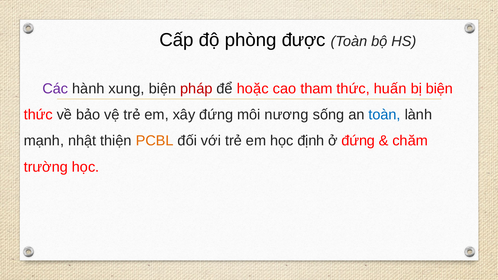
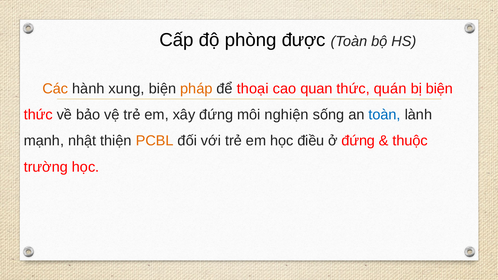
Các colour: purple -> orange
pháp colour: red -> orange
hoặc: hoặc -> thoại
tham: tham -> quan
huấn: huấn -> quán
nương: nương -> nghiện
định: định -> điều
chăm: chăm -> thuộc
